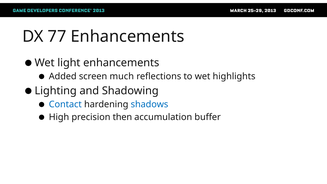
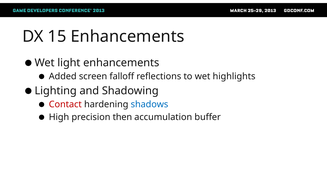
77: 77 -> 15
much: much -> falloff
Contact colour: blue -> red
